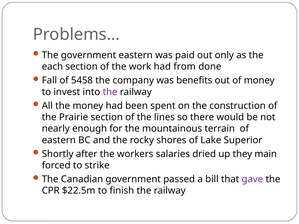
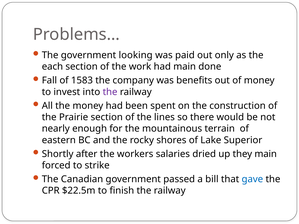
government eastern: eastern -> looking
had from: from -> main
5458: 5458 -> 1583
gave colour: purple -> blue
